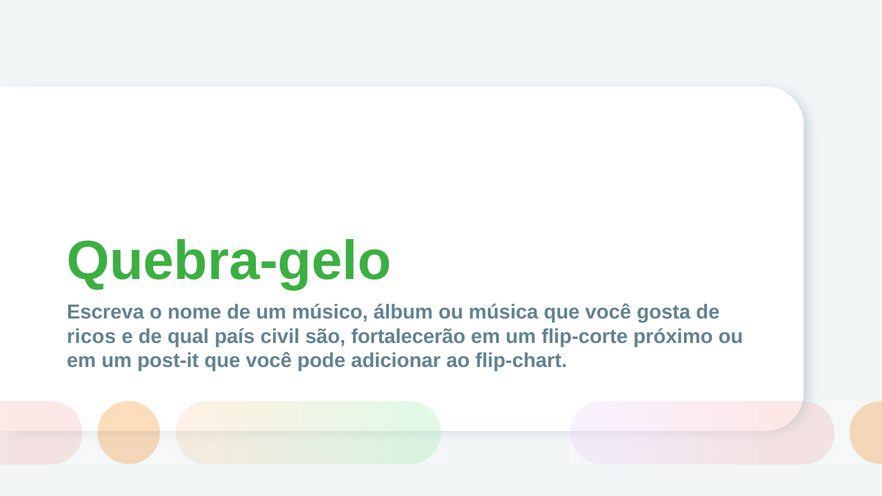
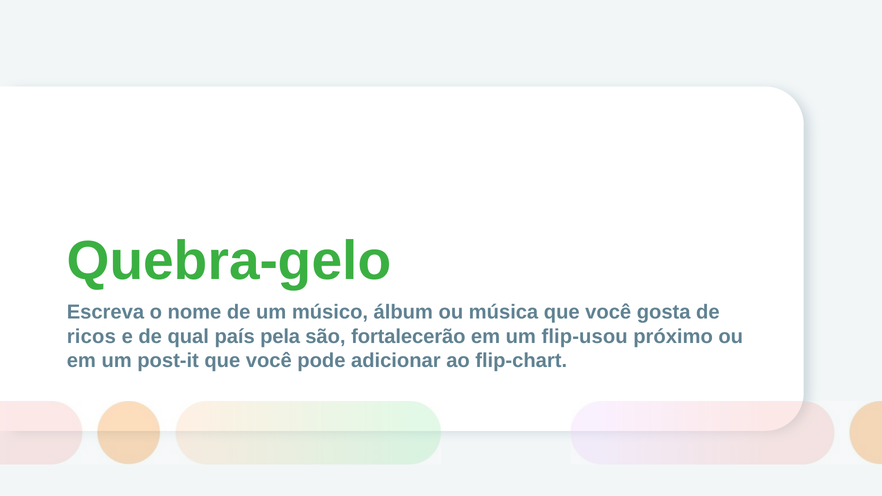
civil: civil -> pela
flip-corte: flip-corte -> flip-usou
